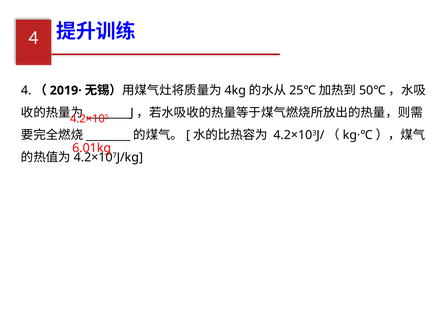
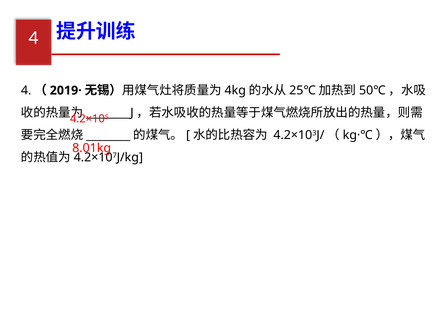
6.01kg: 6.01kg -> 8.01kg
